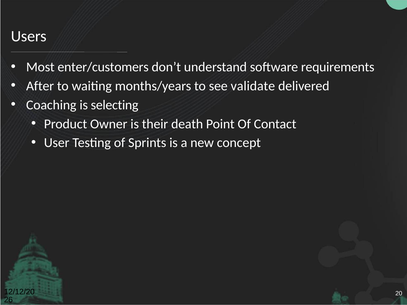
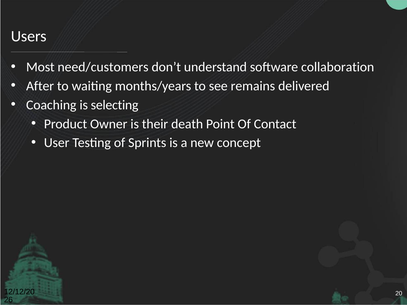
enter/customers: enter/customers -> need/customers
requirements: requirements -> collaboration
validate: validate -> remains
